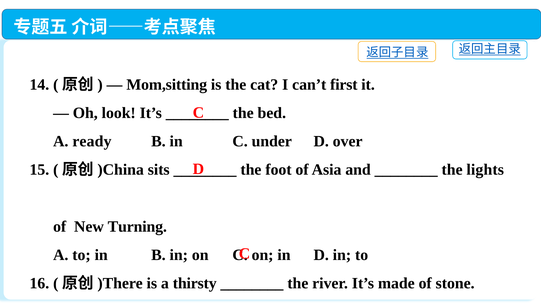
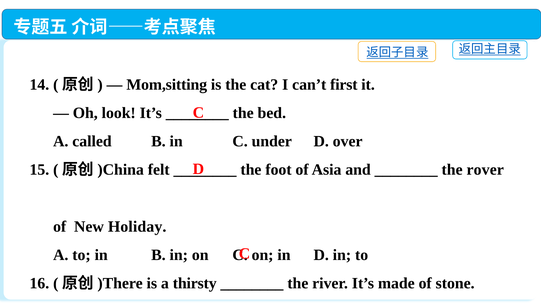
ready: ready -> called
sits: sits -> felt
lights: lights -> rover
Turning: Turning -> Holiday
